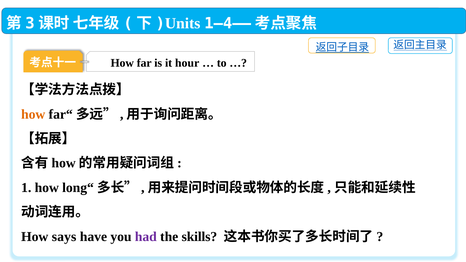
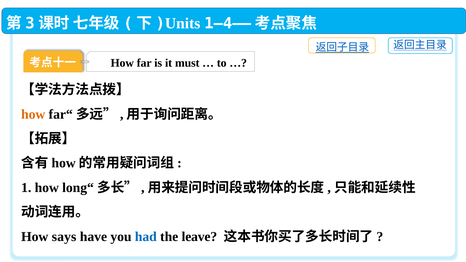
hour: hour -> must
had colour: purple -> blue
skills: skills -> leave
